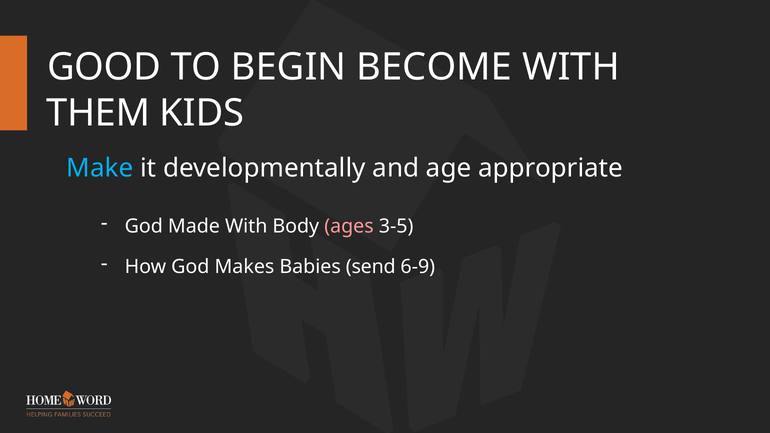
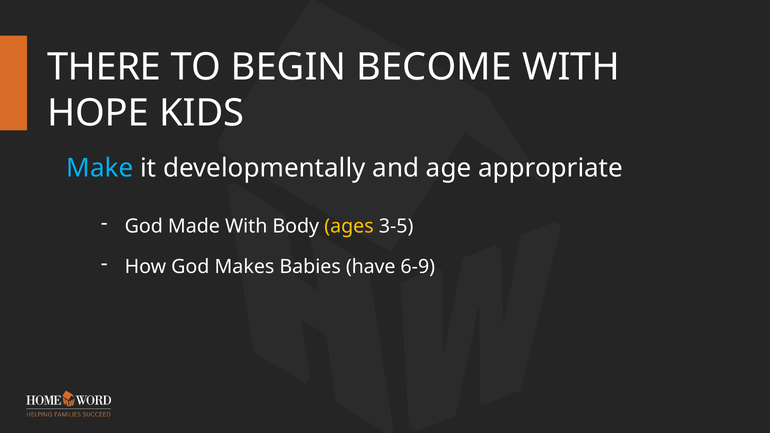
GOOD: GOOD -> THERE
THEM: THEM -> HOPE
ages colour: pink -> yellow
send: send -> have
